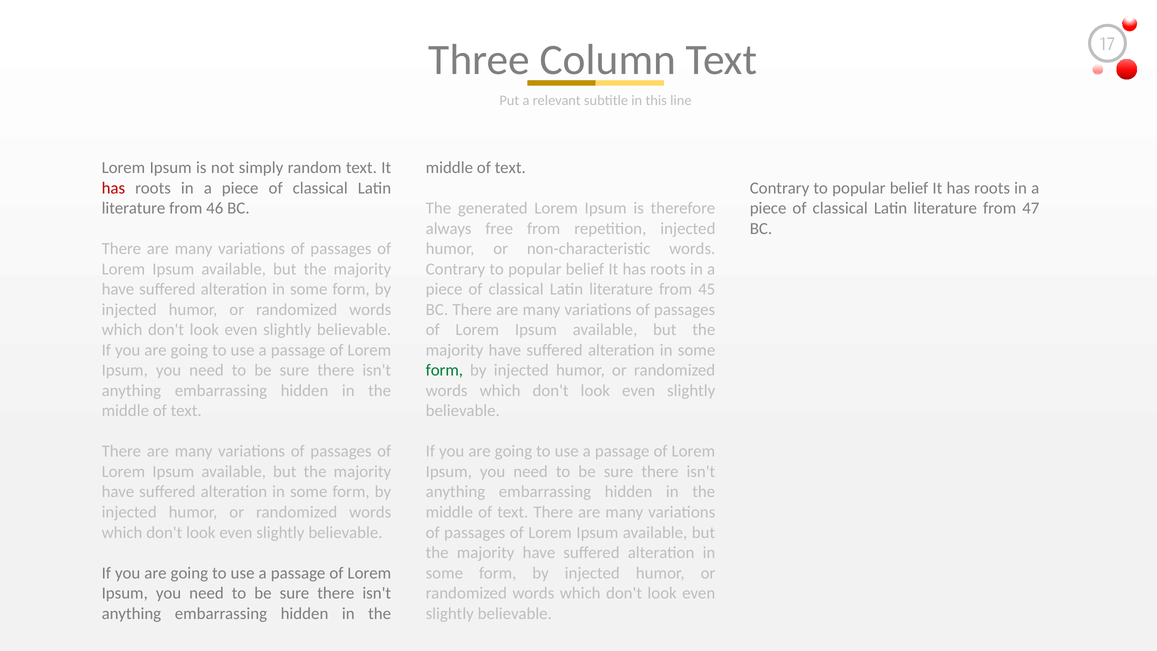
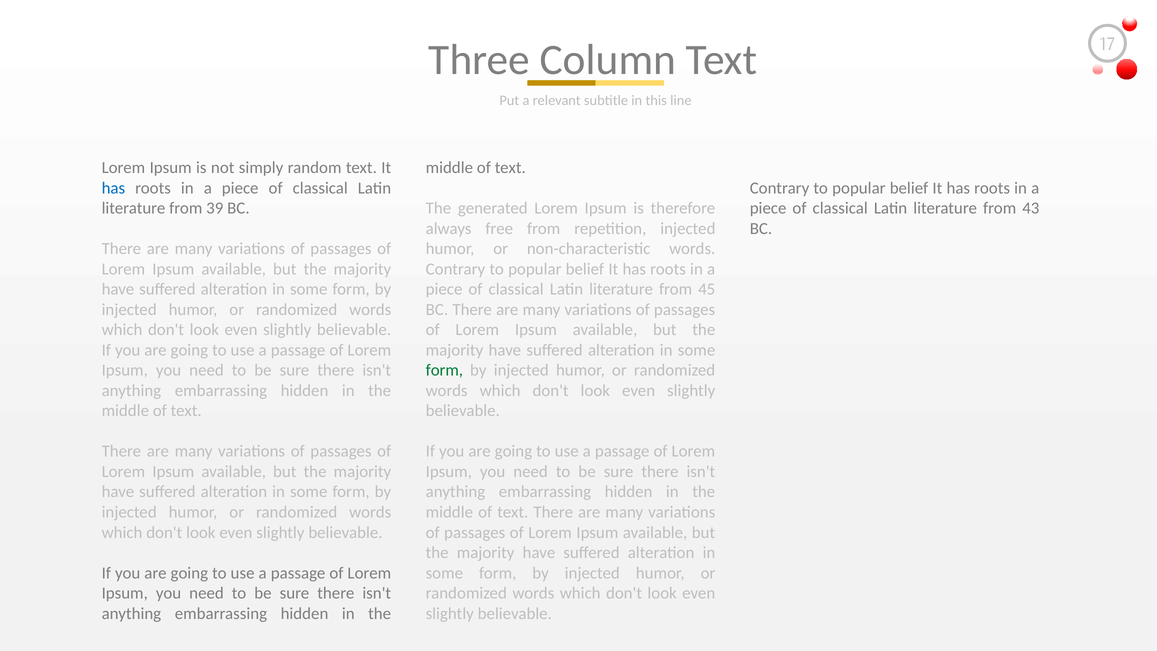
has at (113, 188) colour: red -> blue
46: 46 -> 39
47: 47 -> 43
